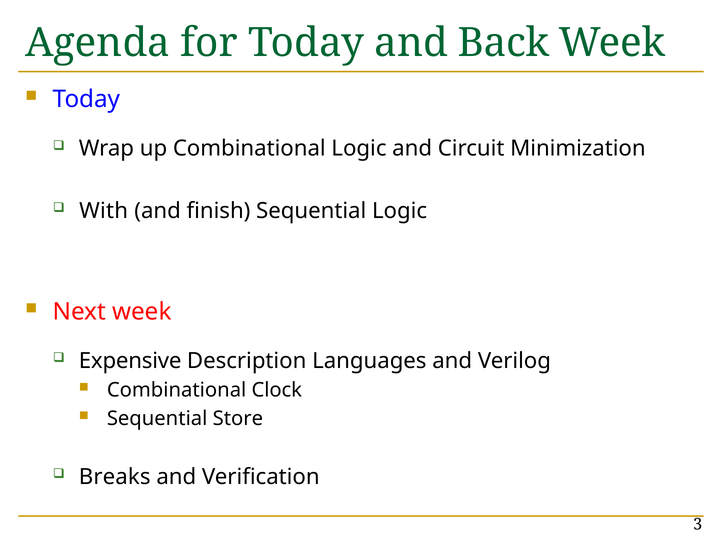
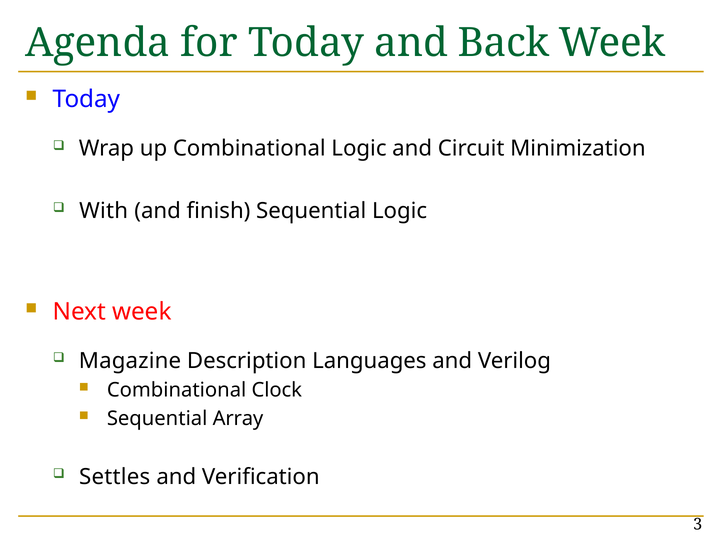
Expensive: Expensive -> Magazine
Store: Store -> Array
Breaks: Breaks -> Settles
